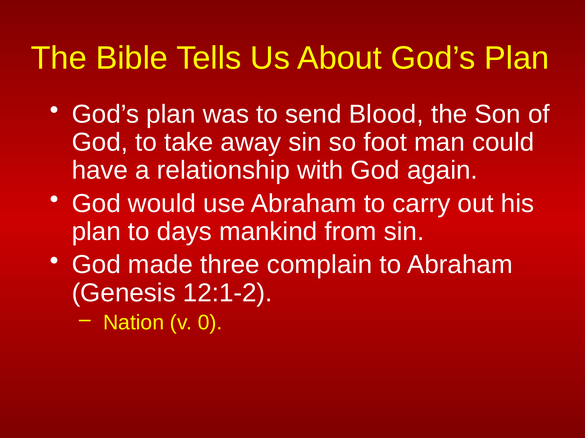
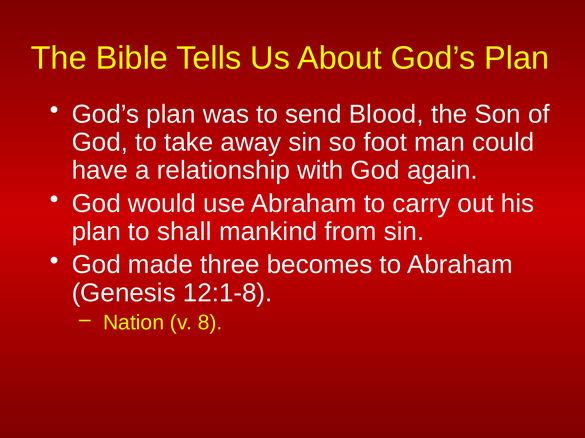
days: days -> shall
complain: complain -> becomes
12:1-2: 12:1-2 -> 12:1-8
0: 0 -> 8
